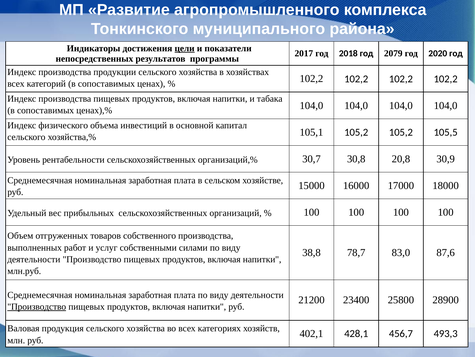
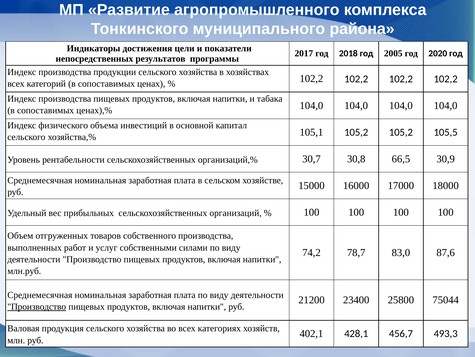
цели underline: present -> none
2079: 2079 -> 2005
20,8: 20,8 -> 66,5
38,8: 38,8 -> 74,2
28900: 28900 -> 75044
